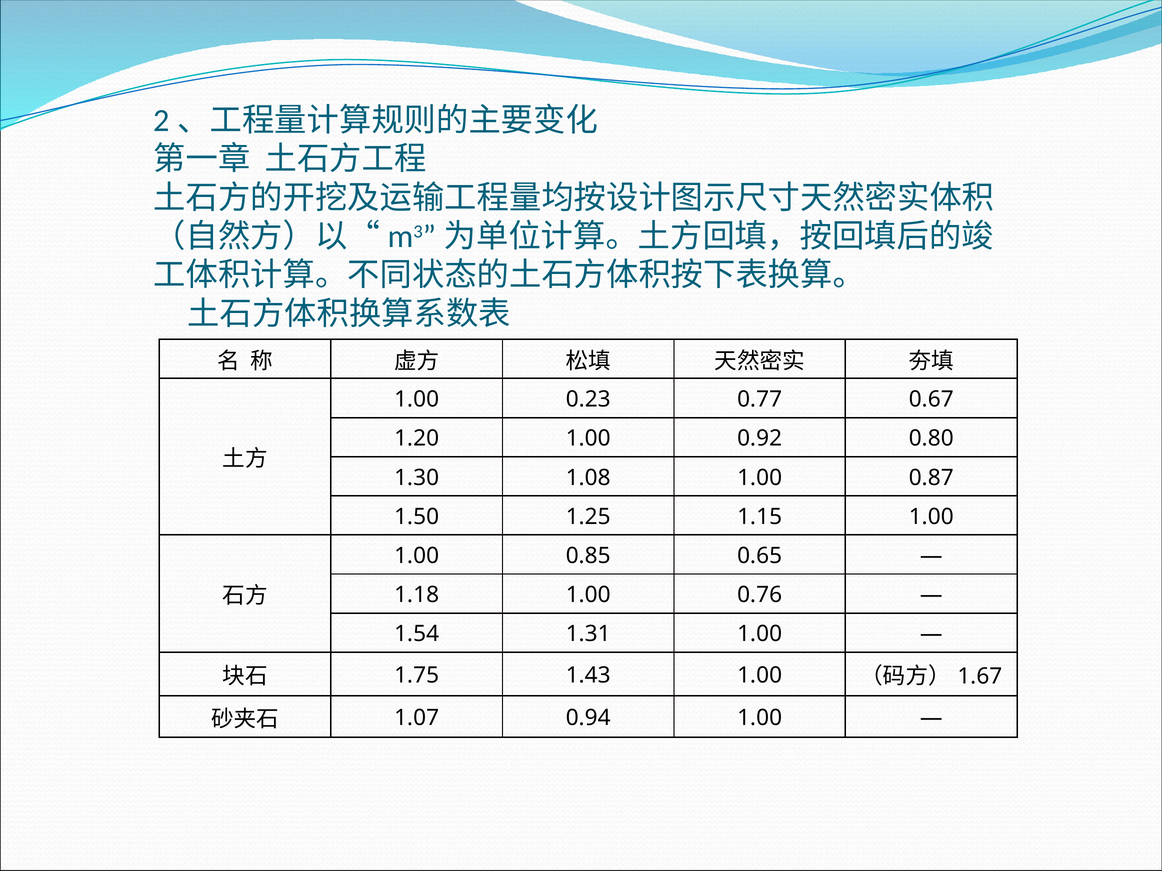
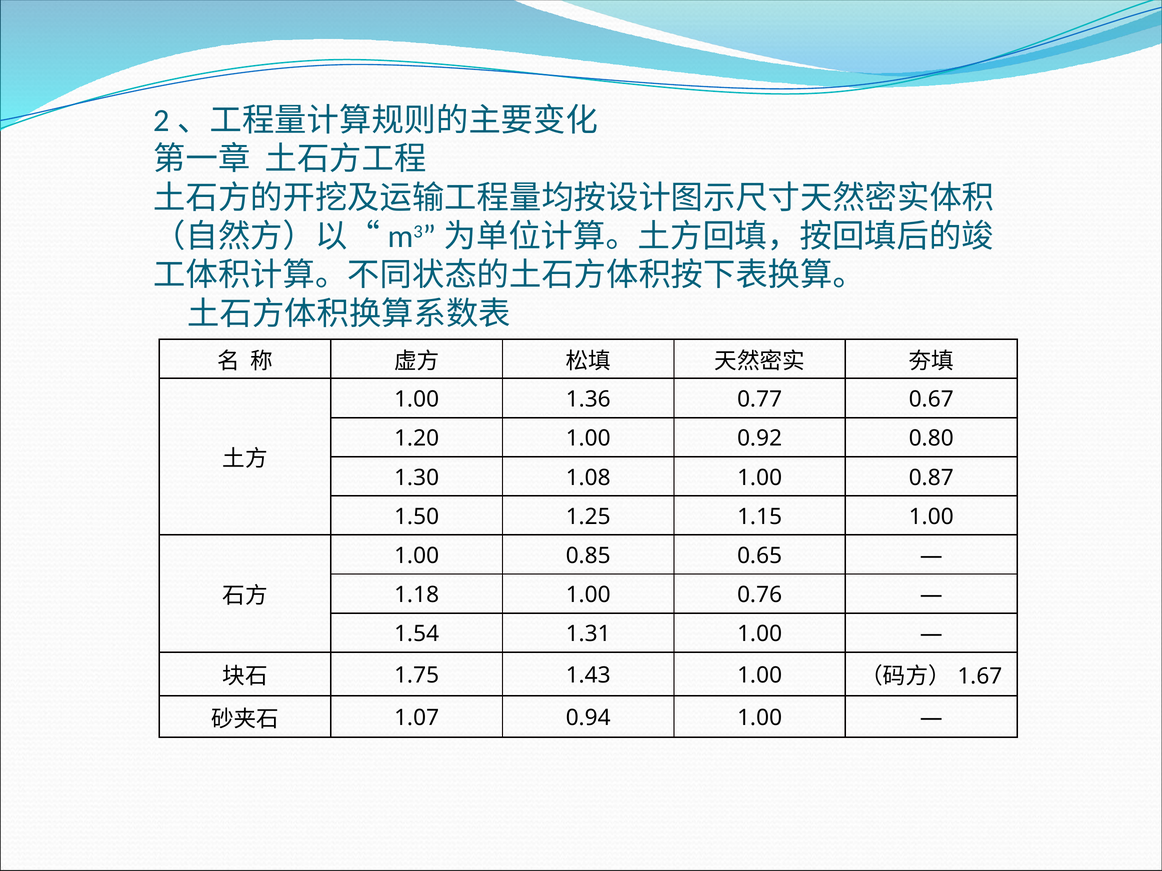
0.23: 0.23 -> 1.36
